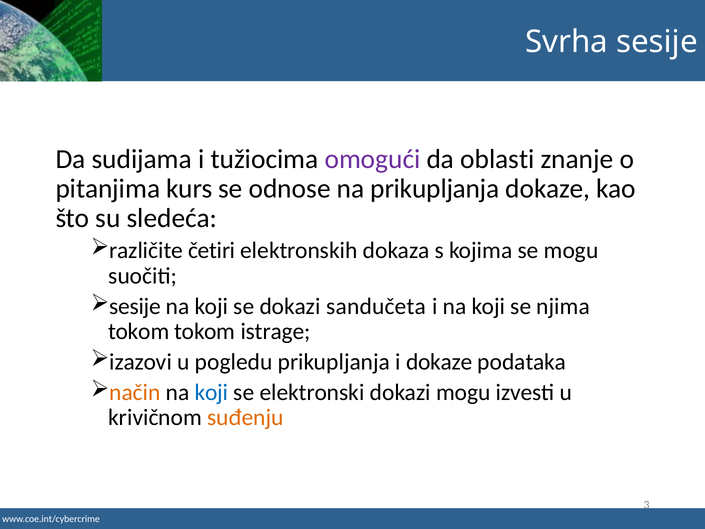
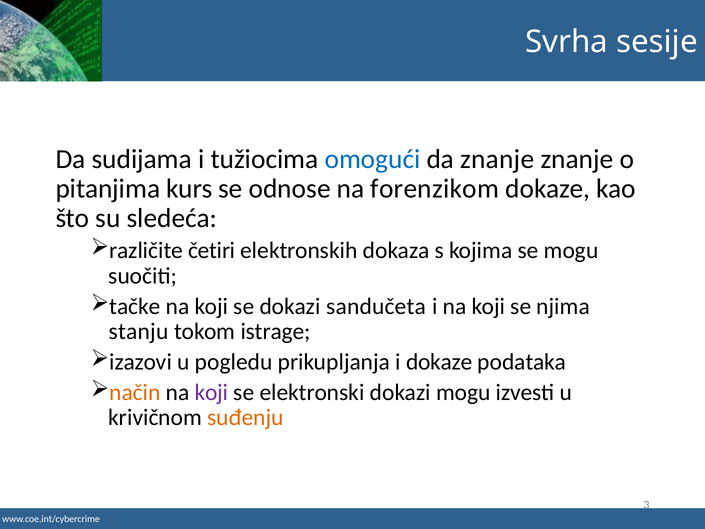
omogući colour: purple -> blue
da oblasti: oblasti -> znanje
na prikupljanja: prikupljanja -> forenzikom
sesije at (135, 306): sesije -> tačke
tokom at (139, 332): tokom -> stanju
koji at (212, 392) colour: blue -> purple
